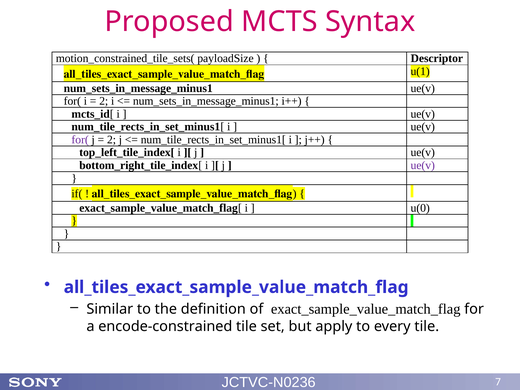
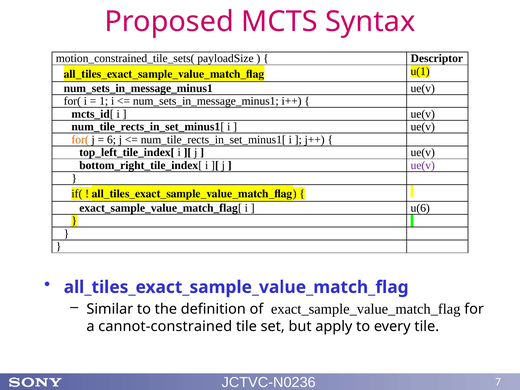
2 at (104, 101): 2 -> 1
for( at (80, 140) colour: purple -> orange
2 at (112, 140): 2 -> 6
u(0: u(0 -> u(6
encode-constrained: encode-constrained -> cannot-constrained
